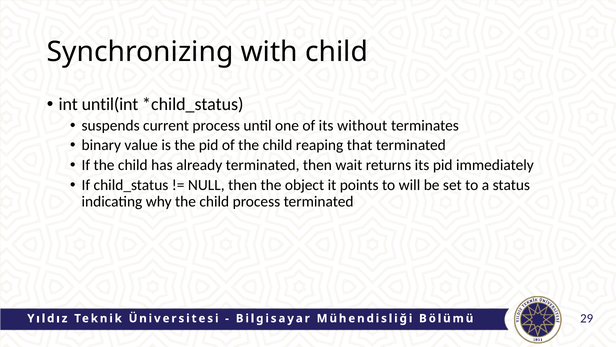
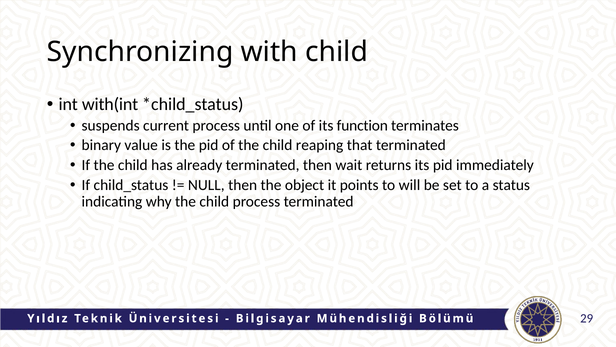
until(int: until(int -> with(int
without: without -> function
